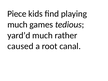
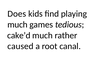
Piece: Piece -> Does
yard’d: yard’d -> cake’d
